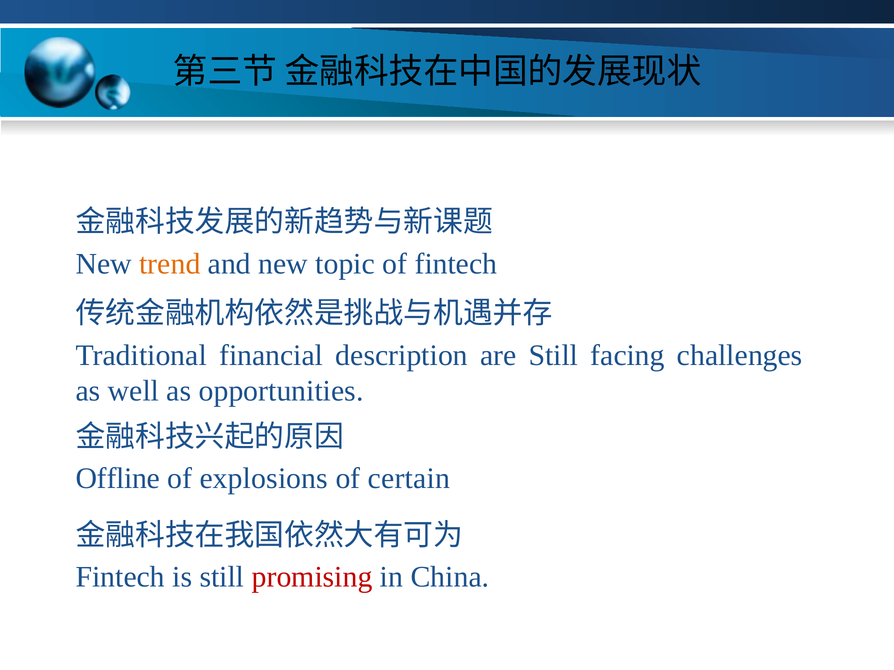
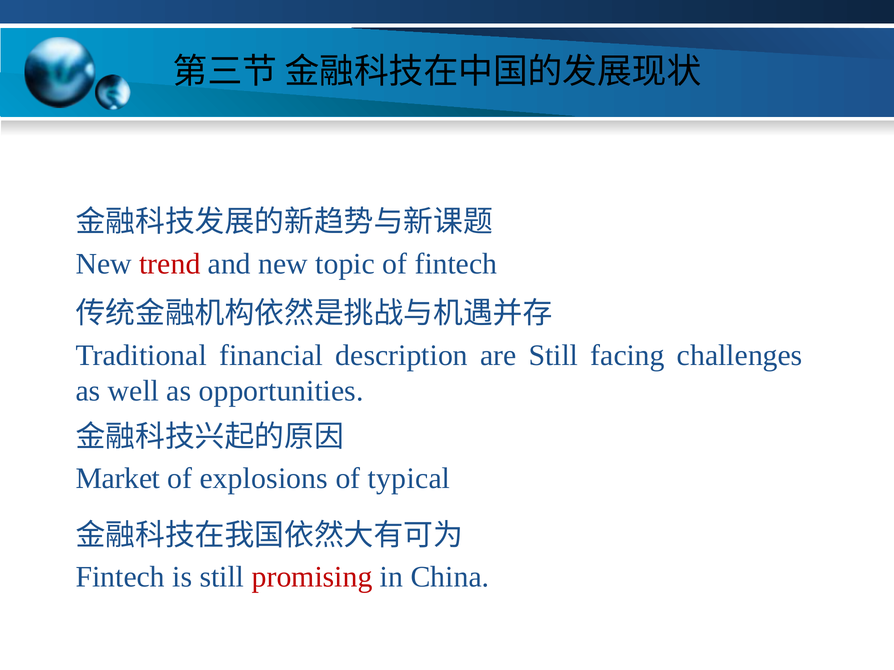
trend colour: orange -> red
Offline: Offline -> Market
certain: certain -> typical
